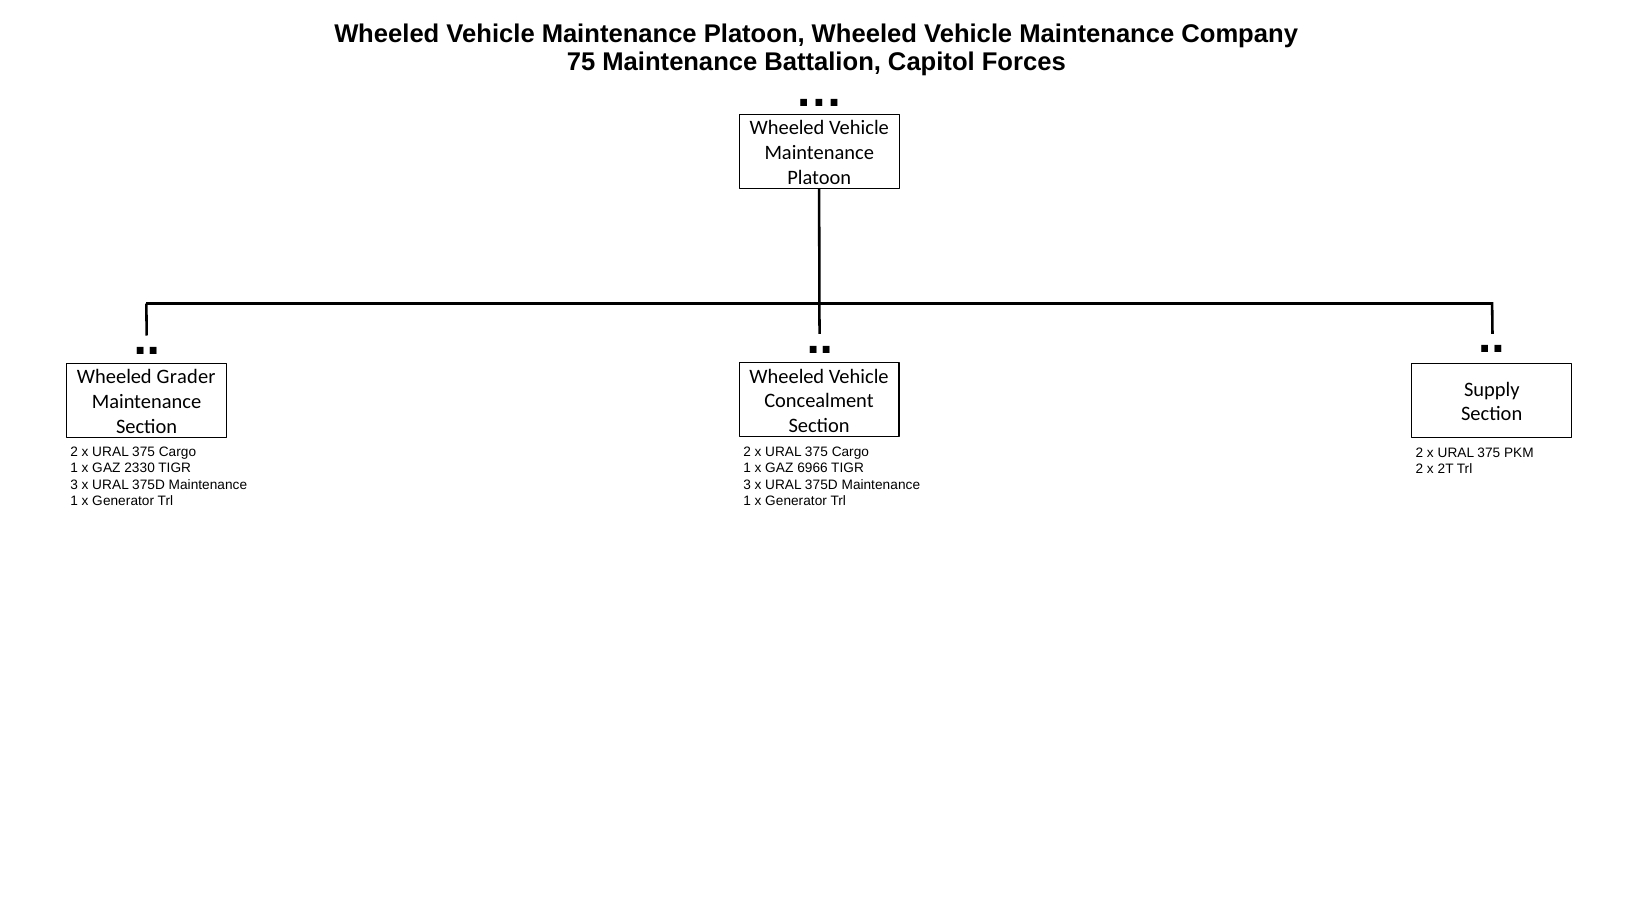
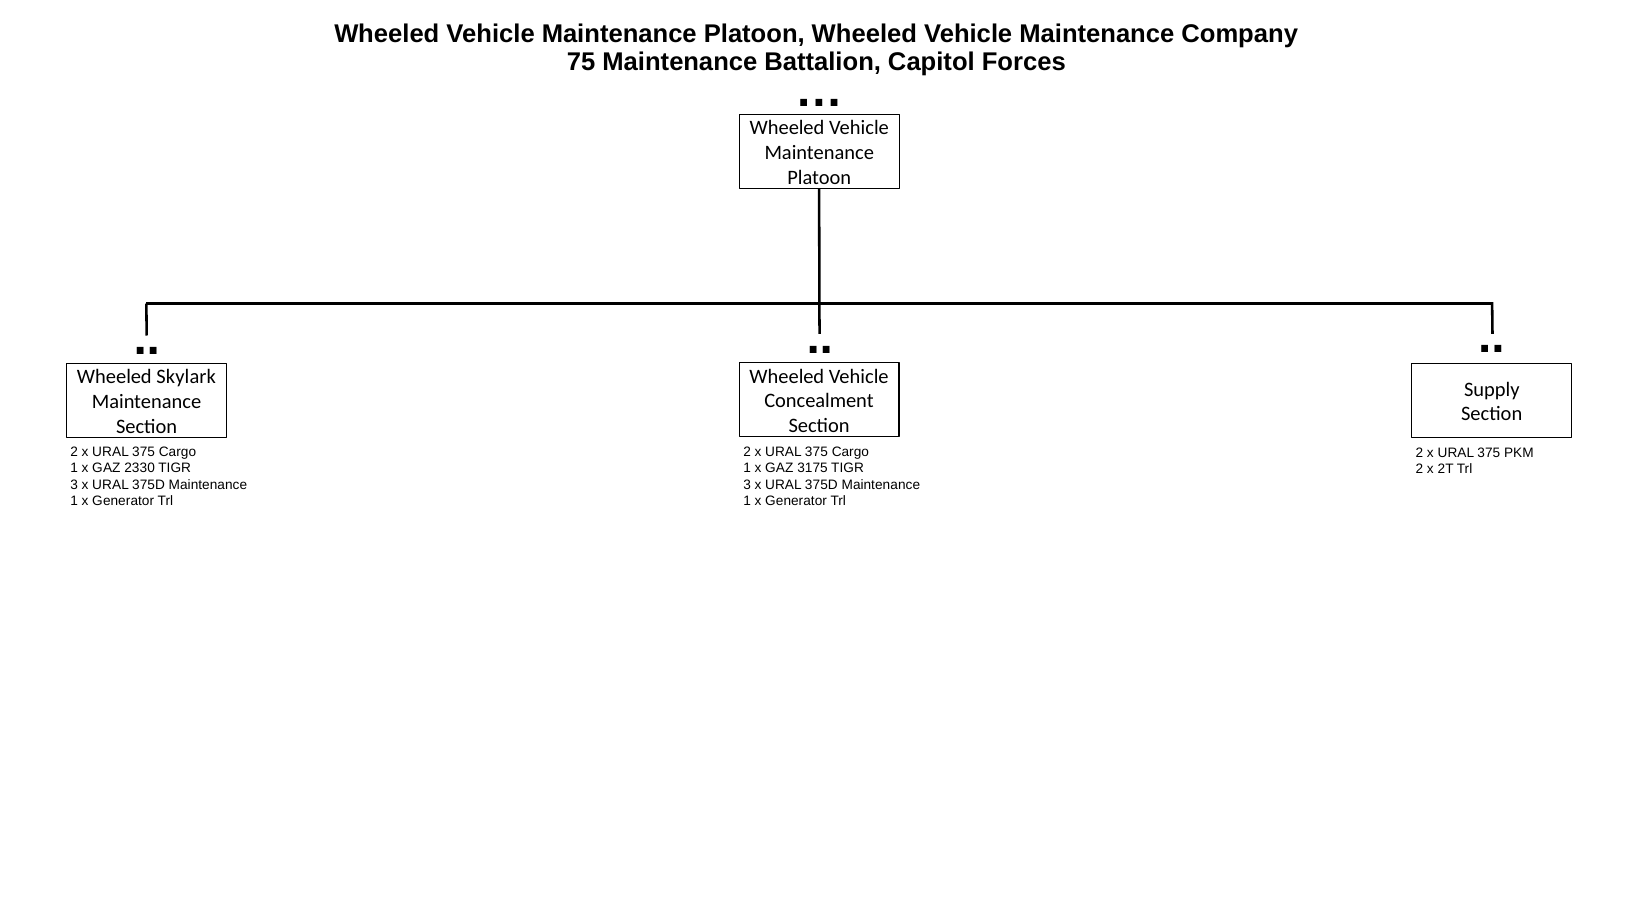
Grader: Grader -> Skylark
6966: 6966 -> 3175
